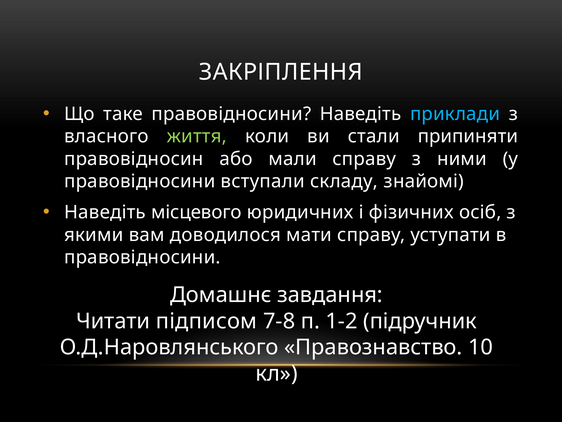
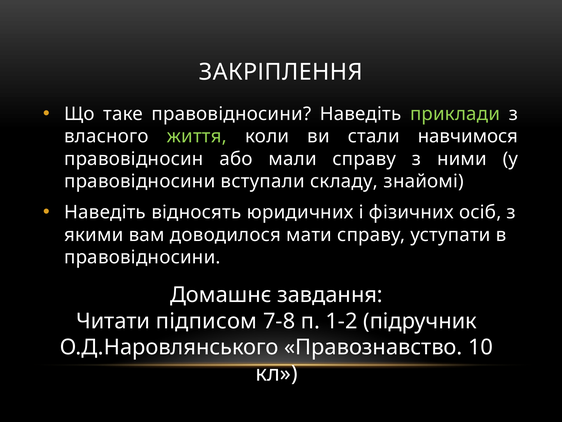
приклади colour: light blue -> light green
припиняти: припиняти -> навчимося
місцевого: місцевого -> відносять
